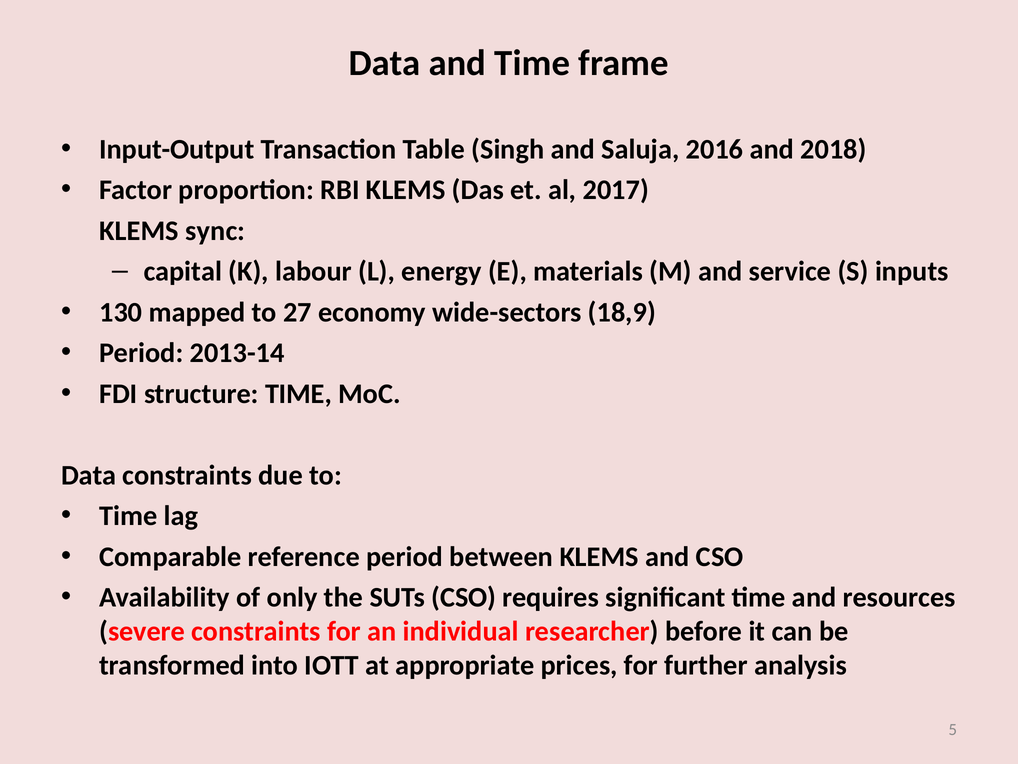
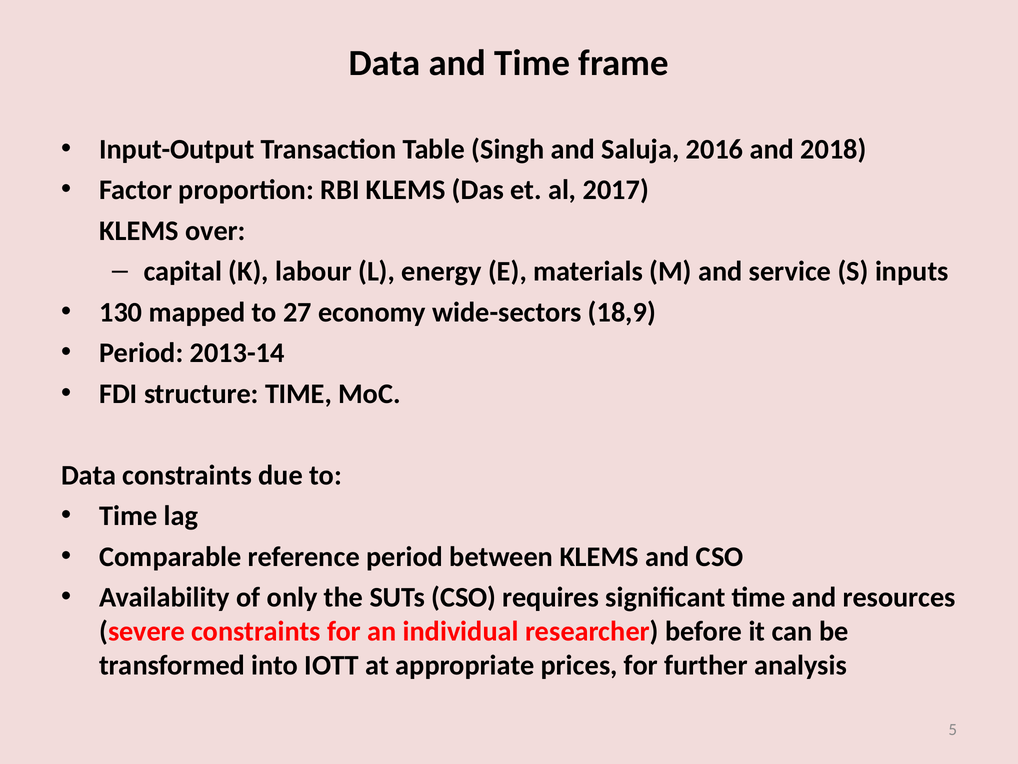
sync: sync -> over
